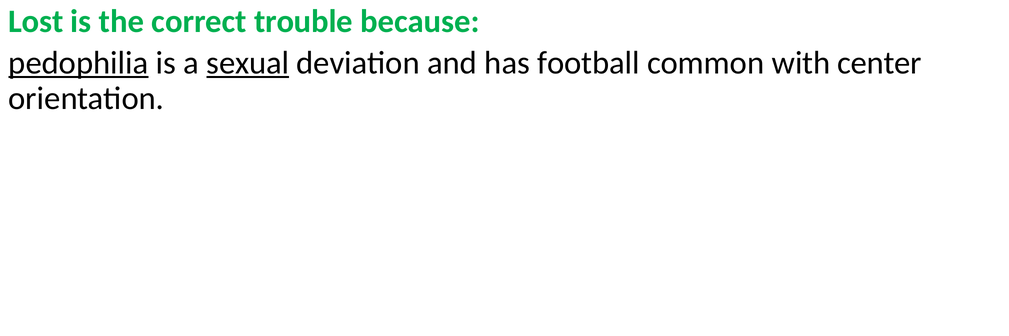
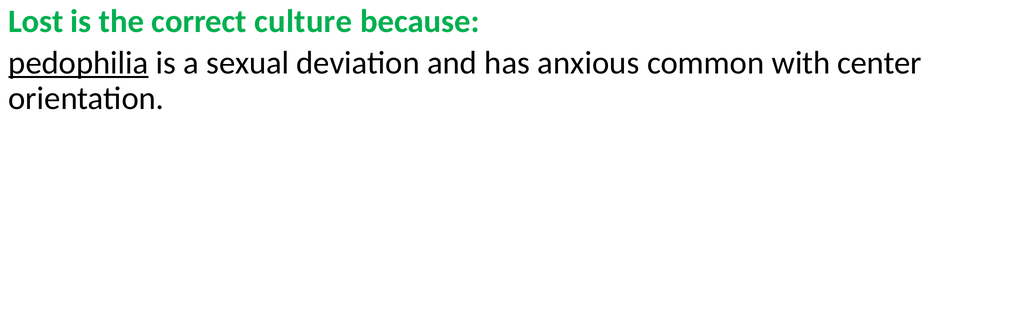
trouble: trouble -> culture
sexual underline: present -> none
football: football -> anxious
